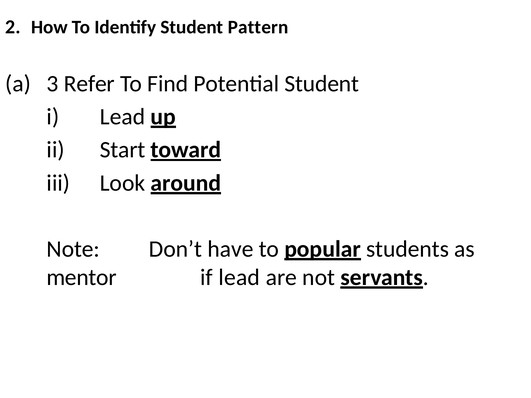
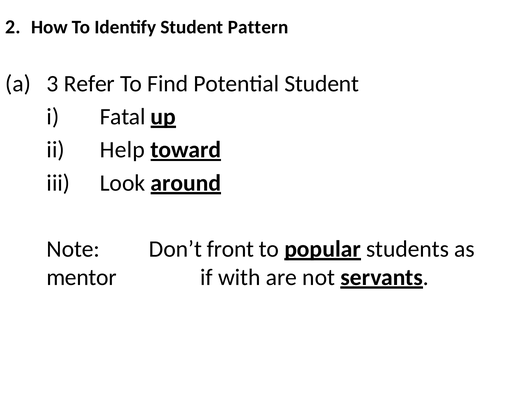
i Lead: Lead -> Fatal
Start: Start -> Help
have: have -> front
if lead: lead -> with
